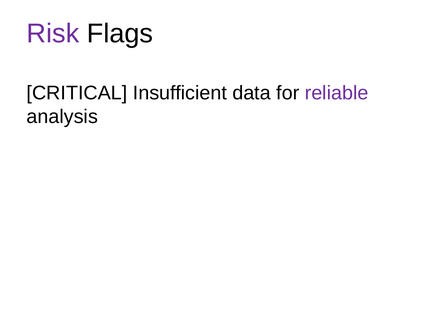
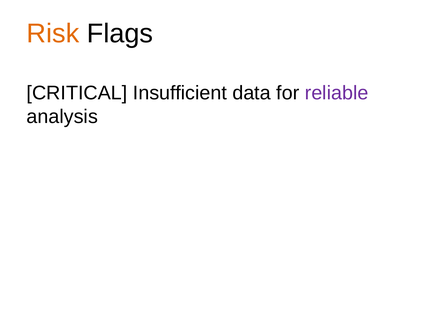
Risk colour: purple -> orange
